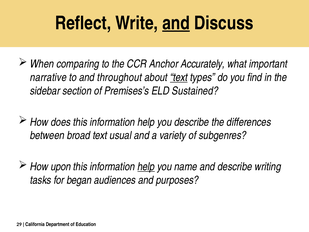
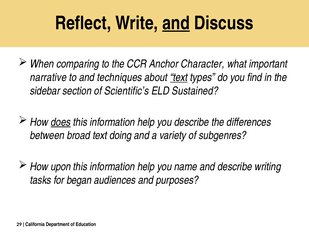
Accurately: Accurately -> Character
throughout: throughout -> techniques
Premises’s: Premises’s -> Scientific’s
does underline: none -> present
usual: usual -> doing
help at (146, 167) underline: present -> none
